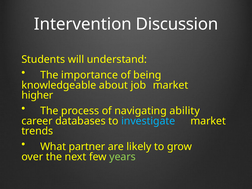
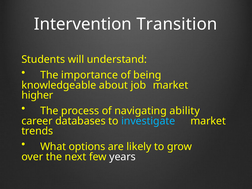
Discussion: Discussion -> Transition
partner: partner -> options
years colour: light green -> white
